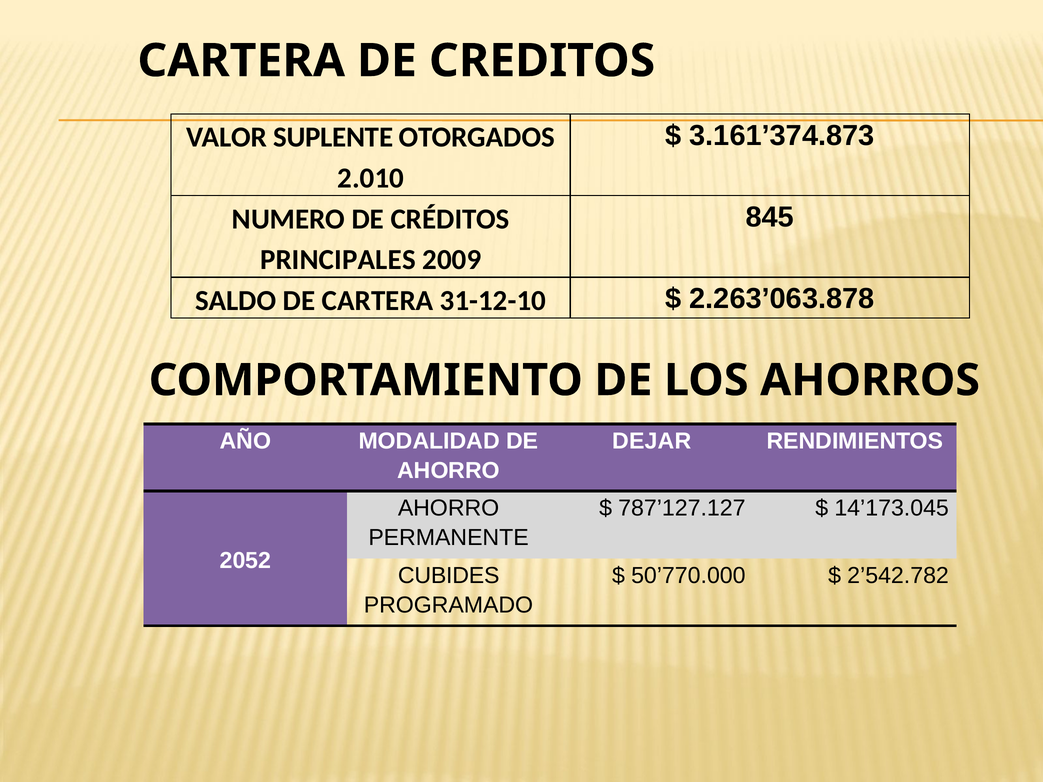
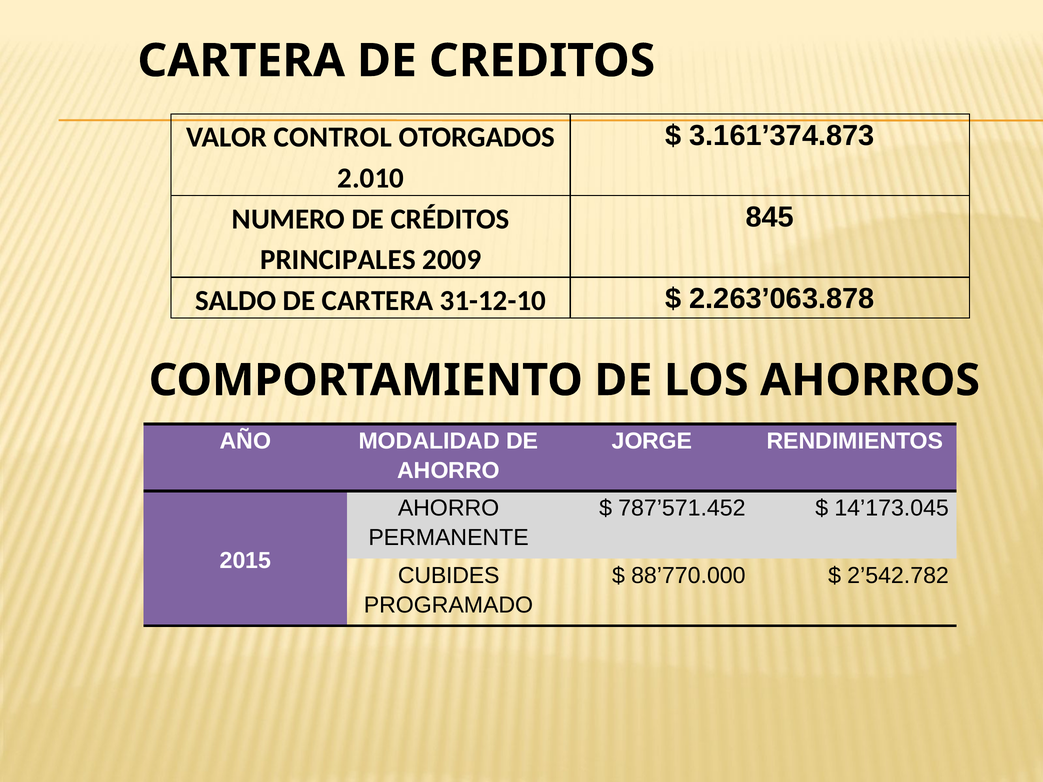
SUPLENTE: SUPLENTE -> CONTROL
DEJAR: DEJAR -> JORGE
787’127.127: 787’127.127 -> 787’571.452
2052: 2052 -> 2015
50’770.000: 50’770.000 -> 88’770.000
